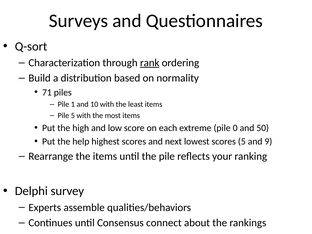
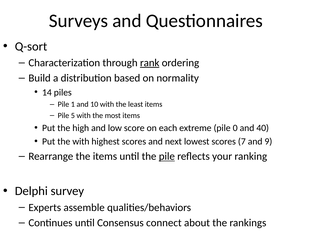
71: 71 -> 14
50: 50 -> 40
the help: help -> with
scores 5: 5 -> 7
pile at (167, 156) underline: none -> present
